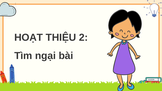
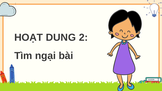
THIỆU: THIỆU -> DUNG
